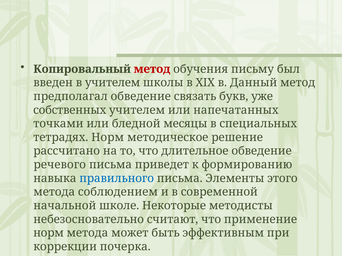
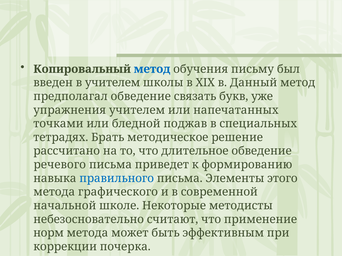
метод at (152, 69) colour: red -> blue
собственных: собственных -> упражнения
месяцы: месяцы -> поджав
тетрадях Норм: Норм -> Брать
соблюдением: соблюдением -> графического
